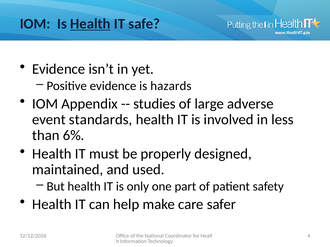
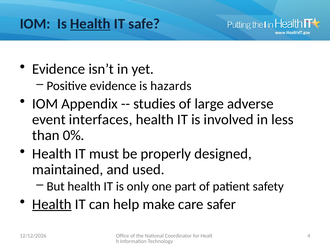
standards: standards -> interfaces
6%: 6% -> 0%
Health at (52, 205) underline: none -> present
